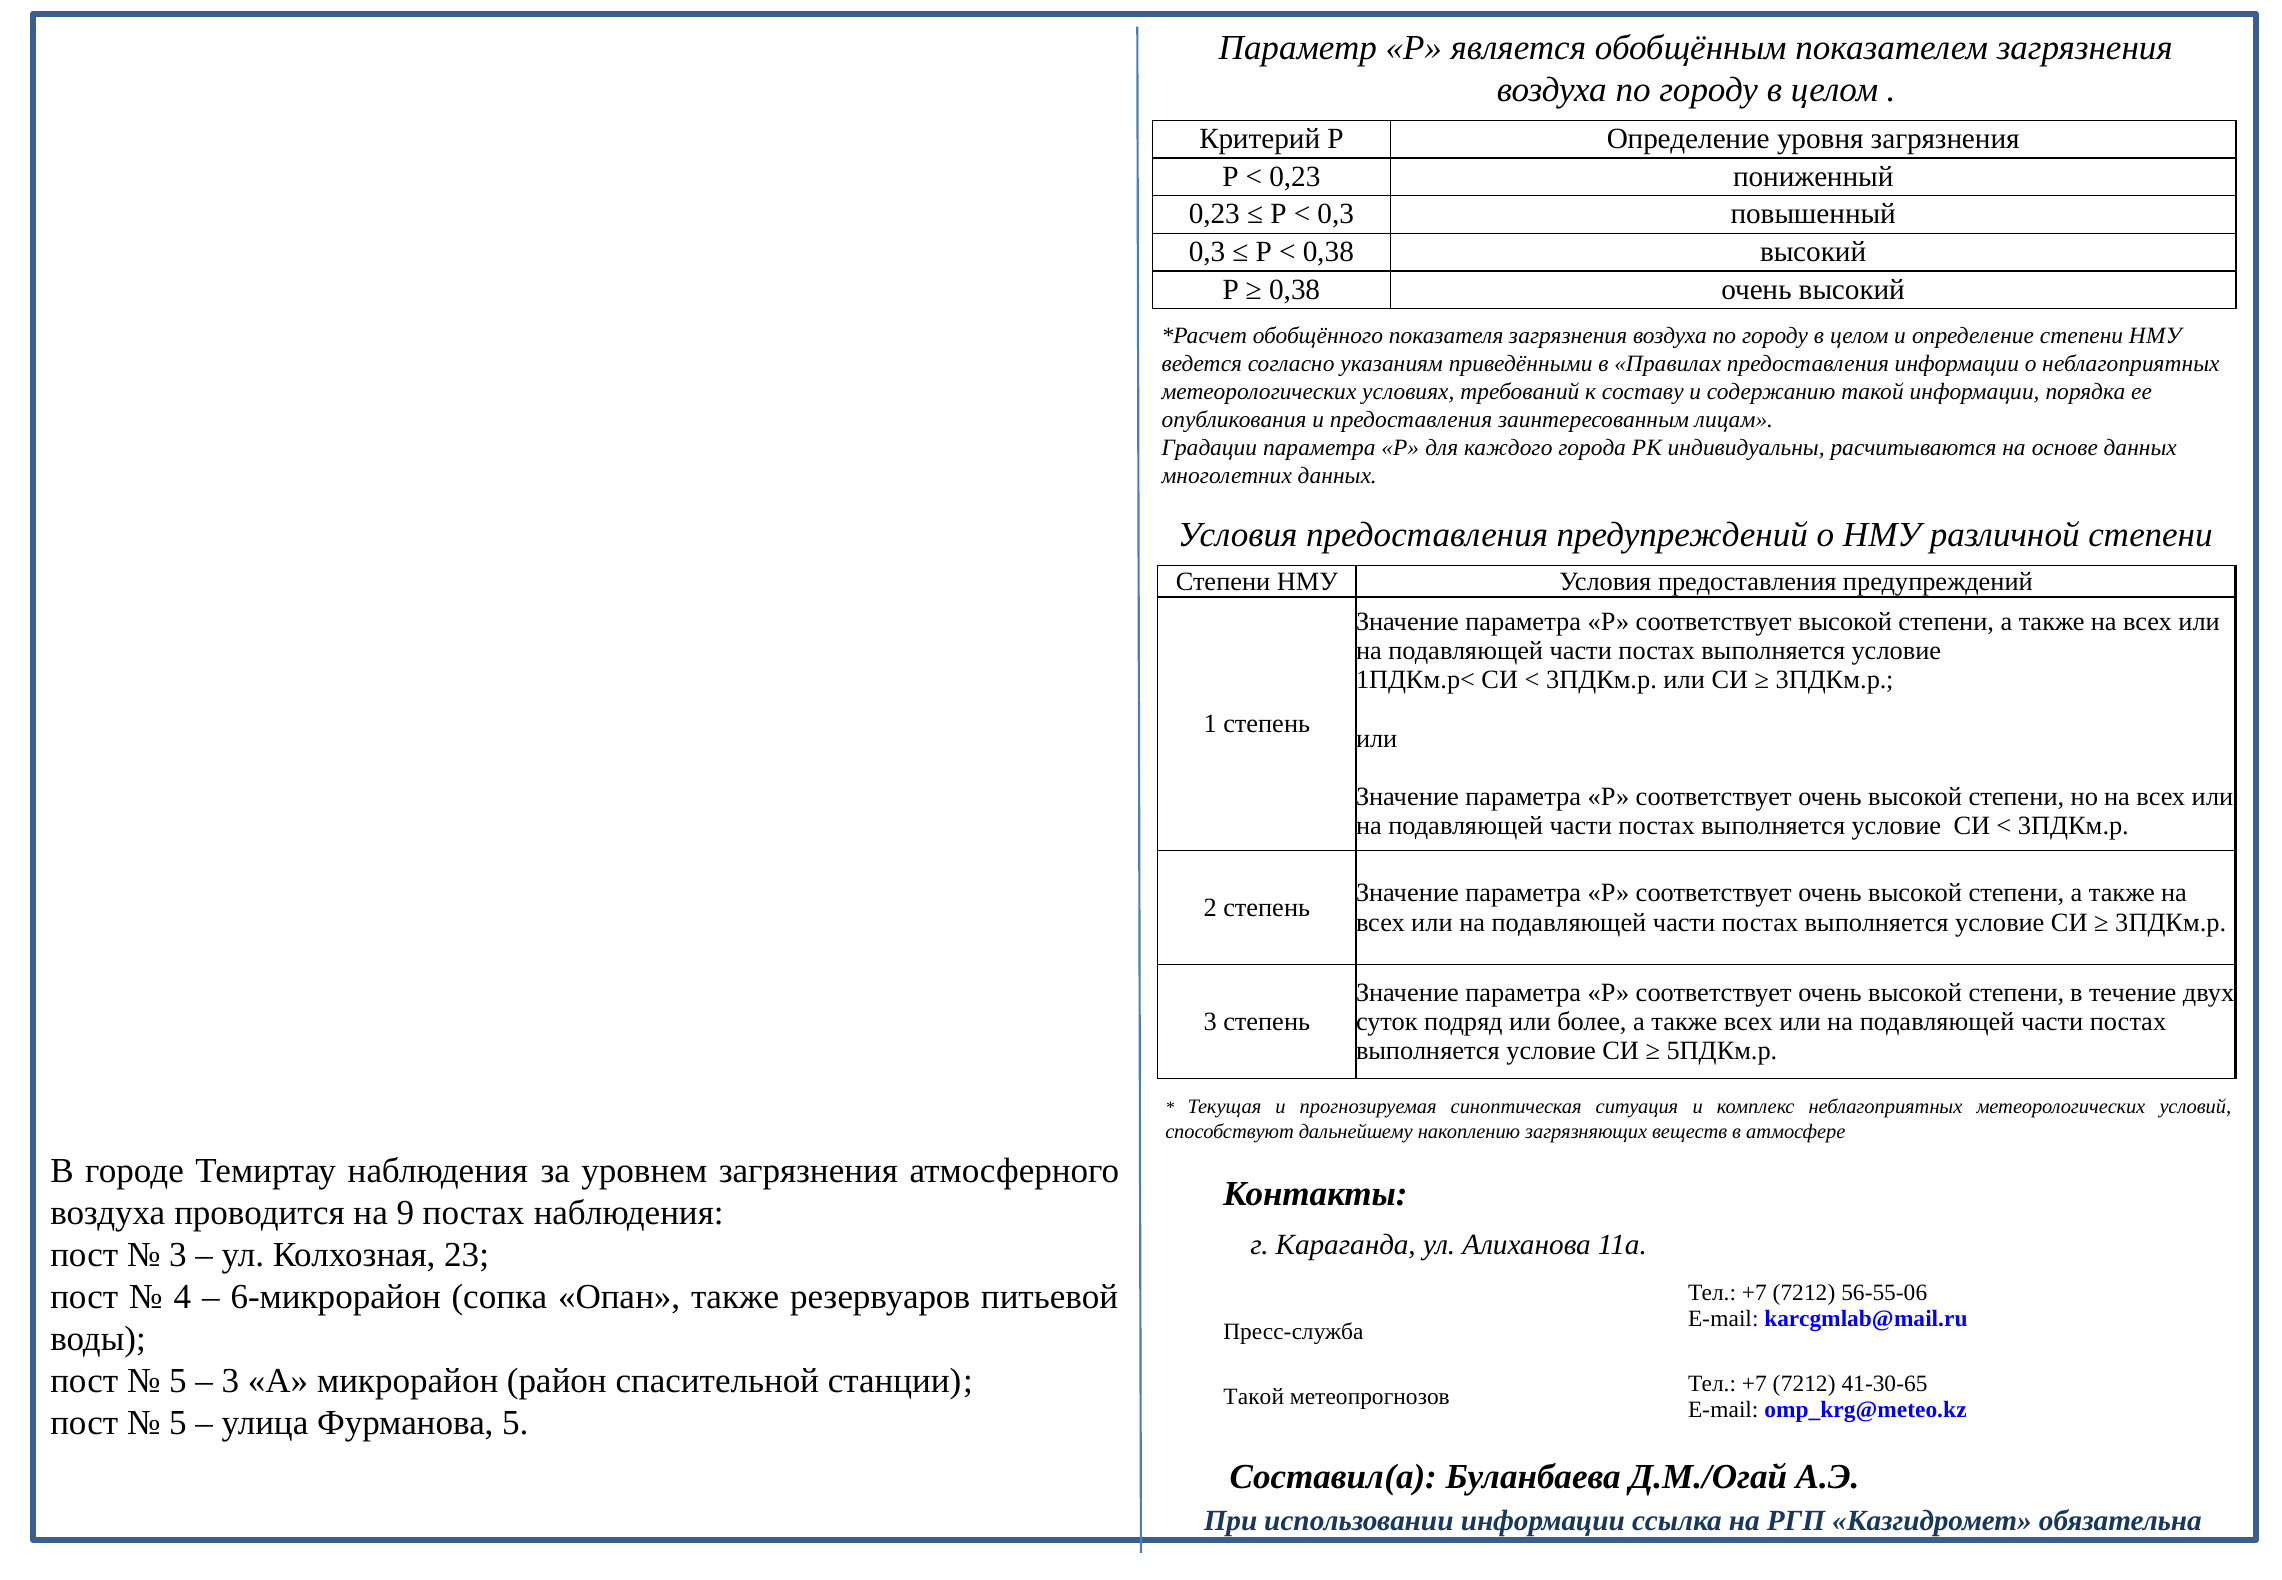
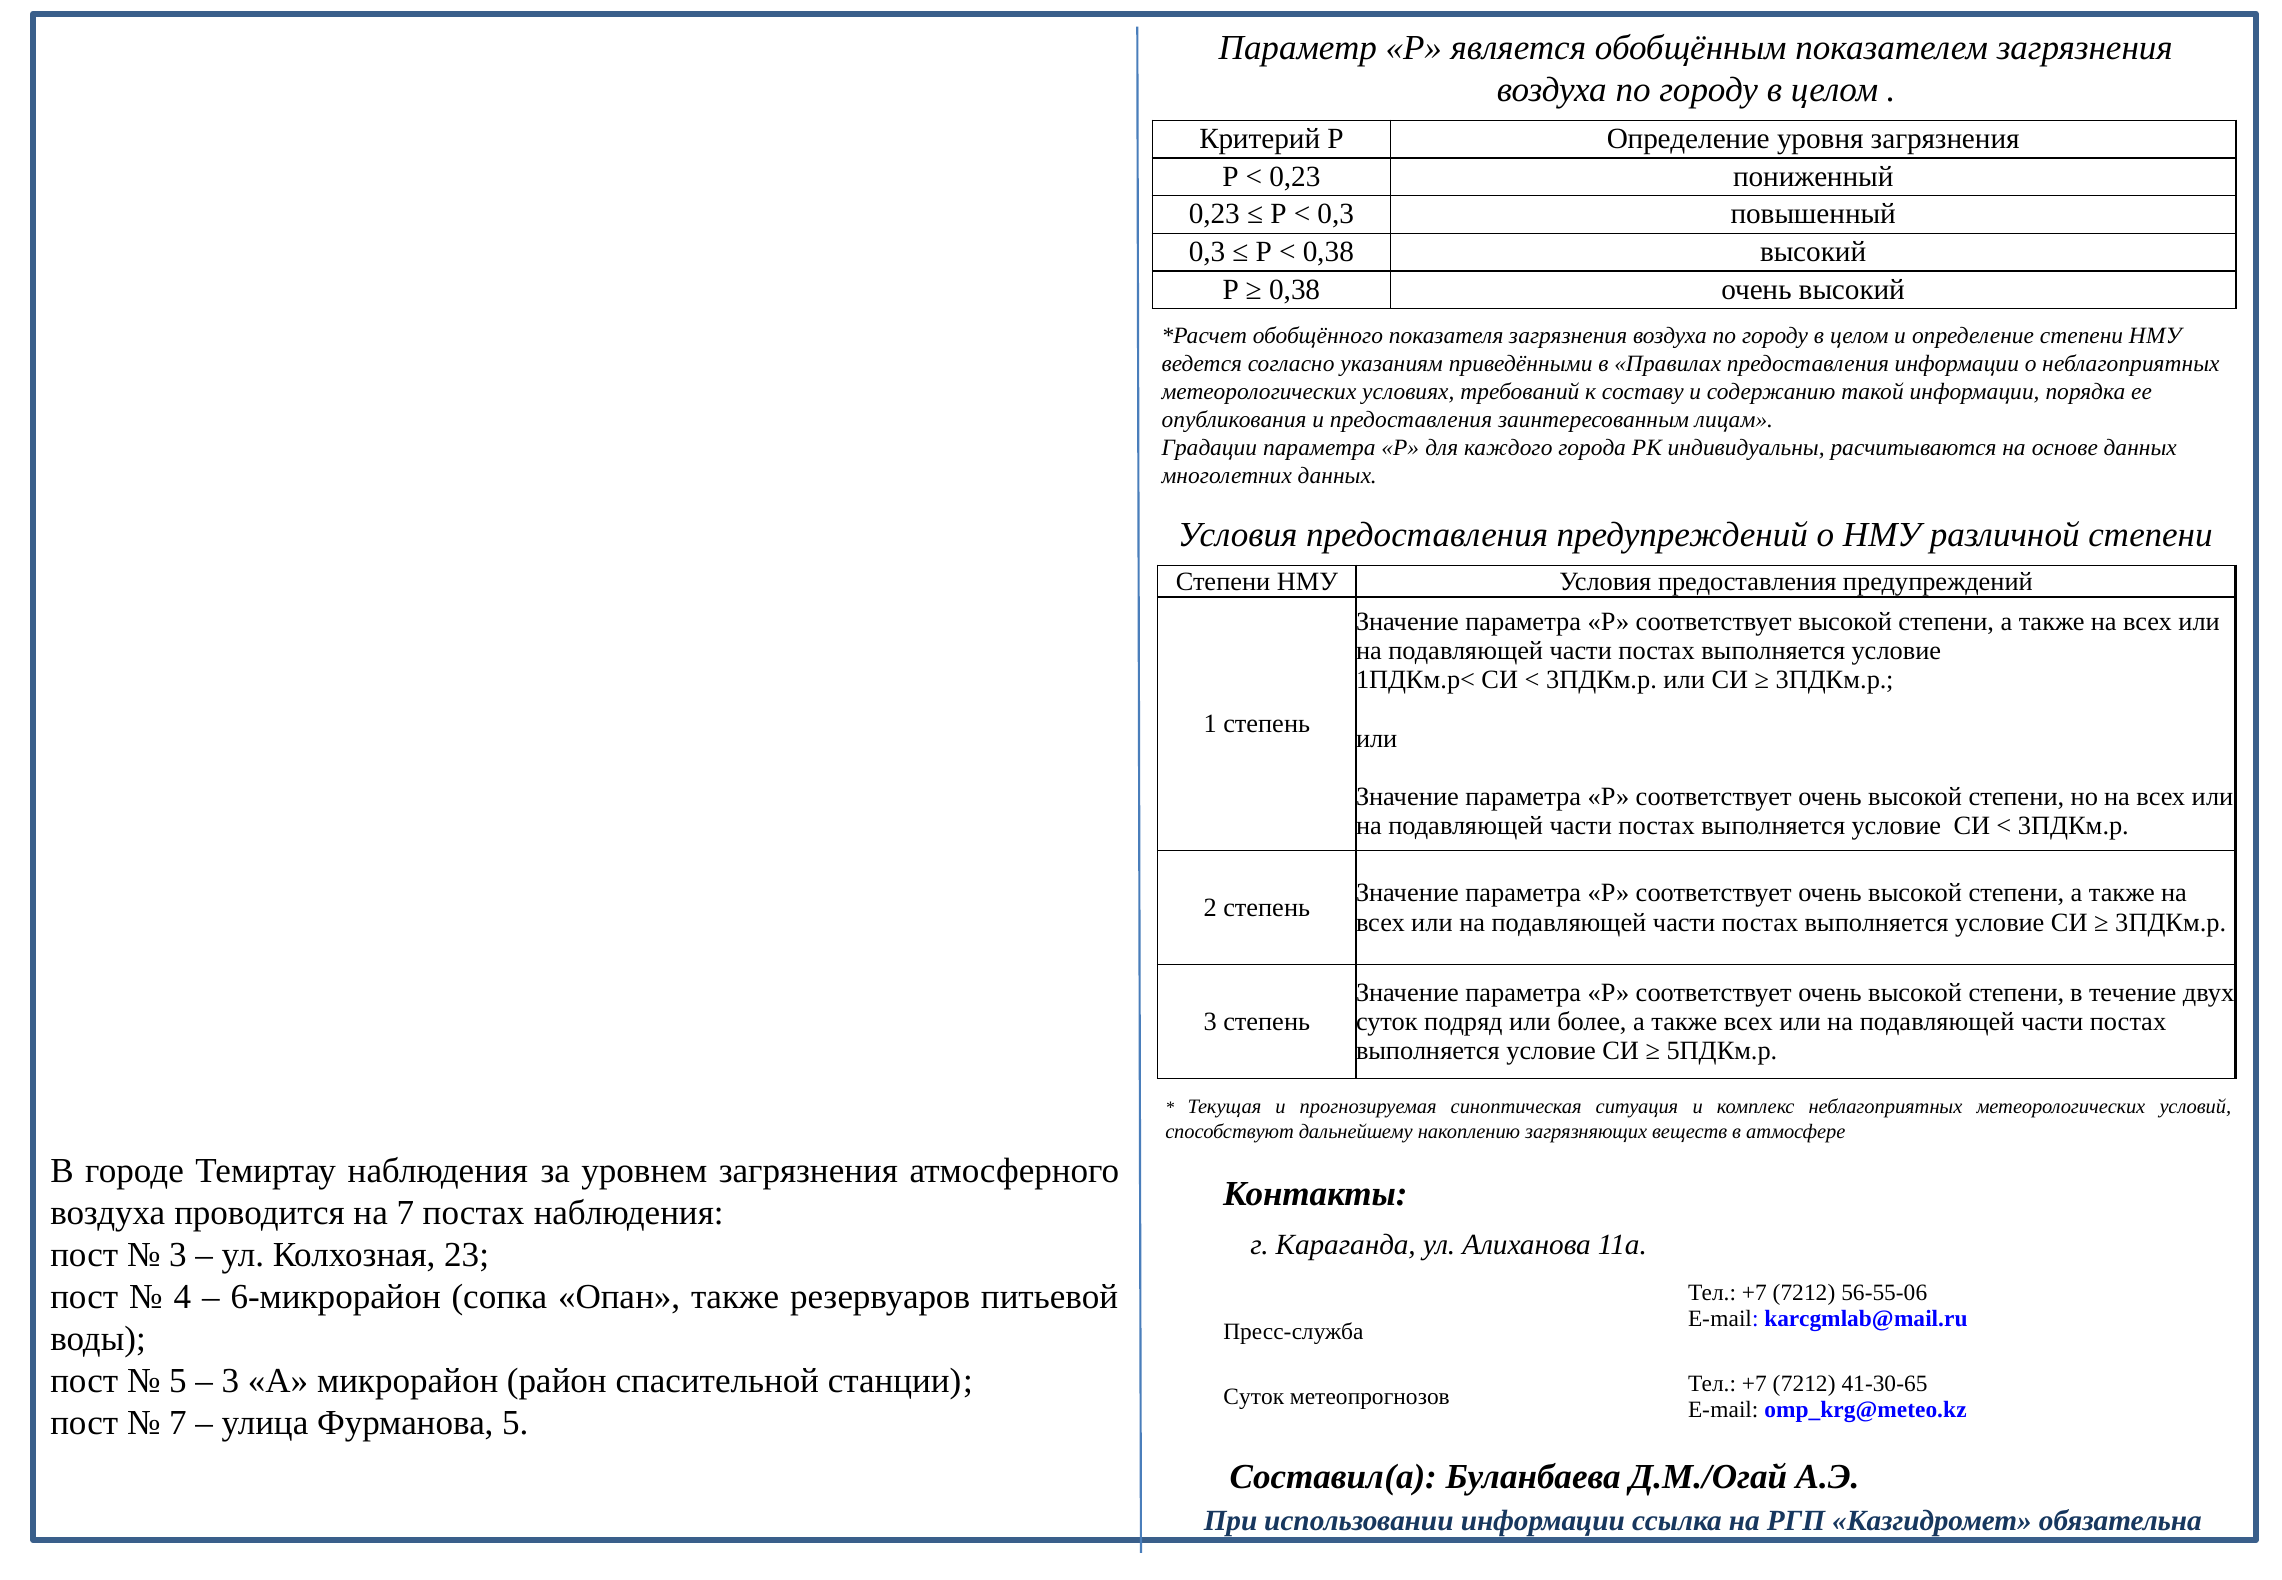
на 9: 9 -> 7
Такой at (1254, 1397): Такой -> Суток
5 at (178, 1423): 5 -> 7
